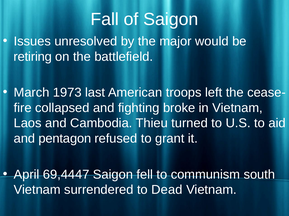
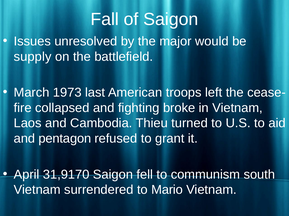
retiring: retiring -> supply
69,4447: 69,4447 -> 31,9170
Dead: Dead -> Mario
